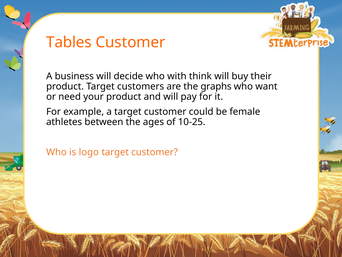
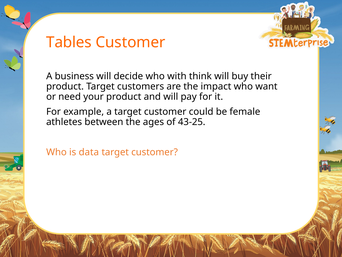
graphs: graphs -> impact
10-25: 10-25 -> 43-25
logo: logo -> data
